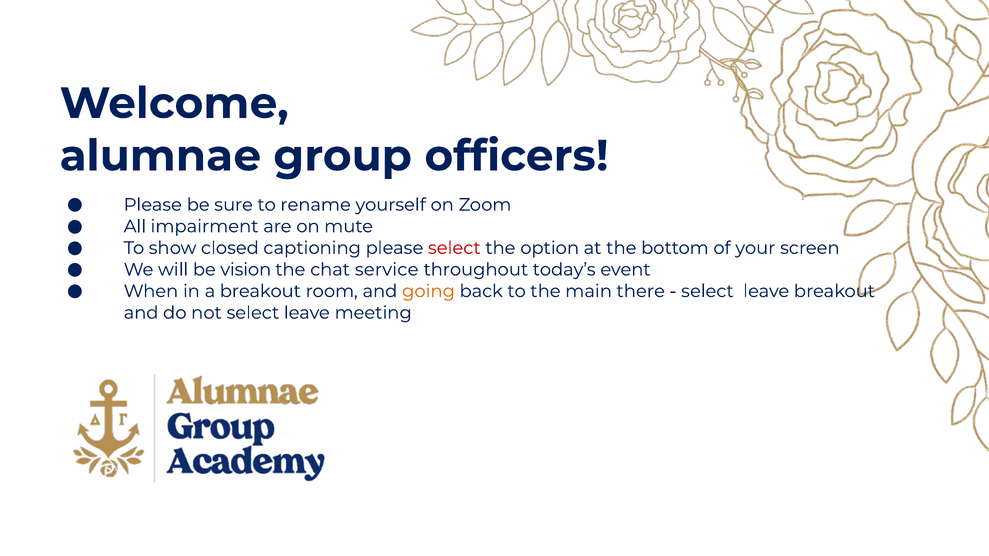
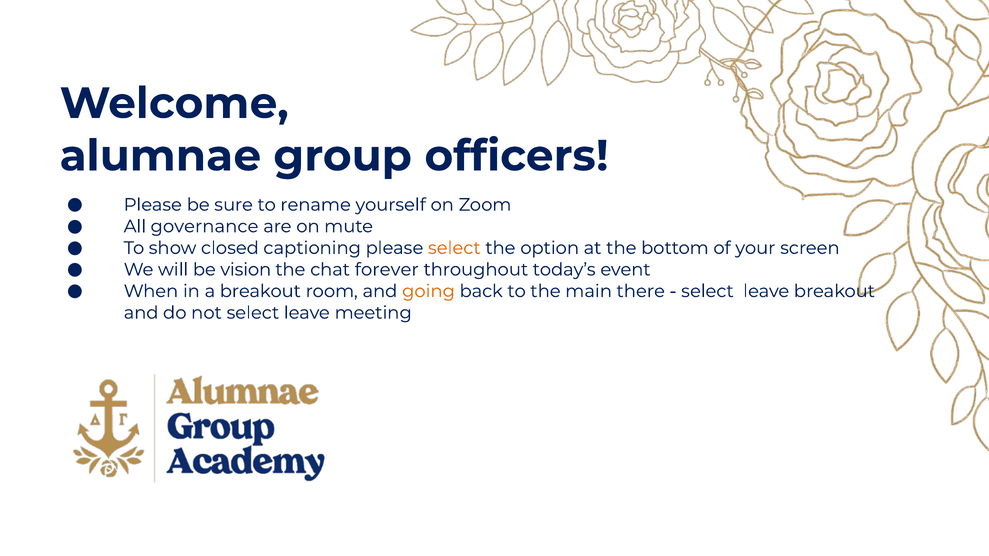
impairment: impairment -> governance
select at (454, 248) colour: red -> orange
service: service -> forever
